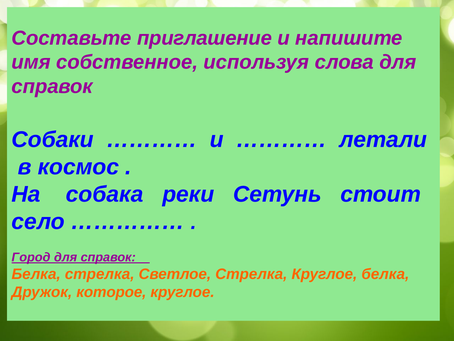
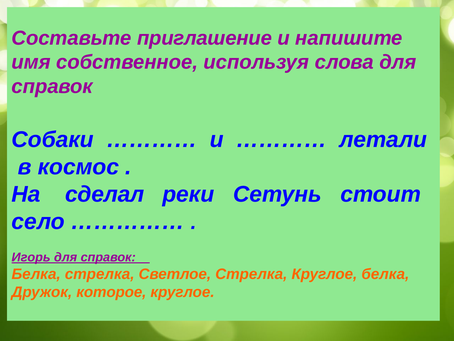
собака: собака -> сделал
Город: Город -> Игорь
